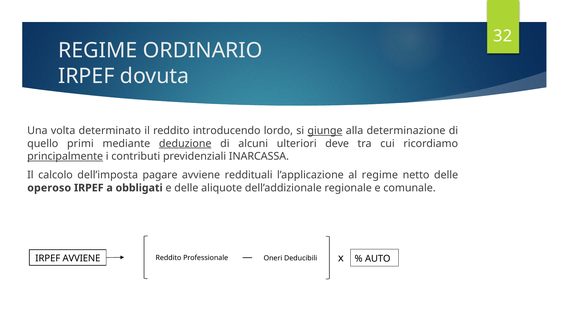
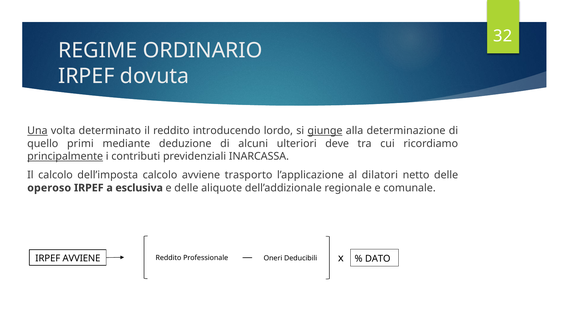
Una underline: none -> present
deduzione underline: present -> none
dell’imposta pagare: pagare -> calcolo
reddituali: reddituali -> trasporto
al regime: regime -> dilatori
obbligati: obbligati -> esclusiva
AUTO: AUTO -> DATO
